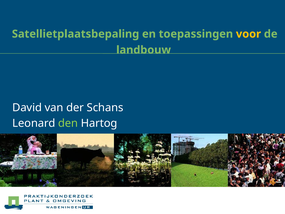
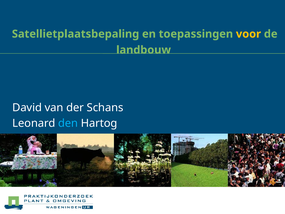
den colour: light green -> light blue
